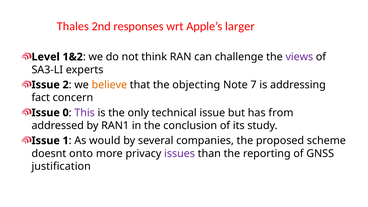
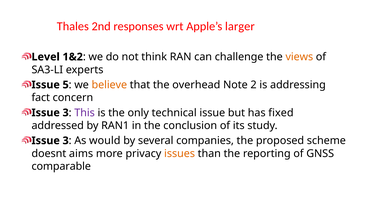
views colour: purple -> orange
2: 2 -> 5
objecting: objecting -> overhead
7: 7 -> 2
0 at (66, 113): 0 -> 3
from: from -> fixed
1 at (66, 141): 1 -> 3
onto: onto -> aims
issues colour: purple -> orange
justification: justification -> comparable
